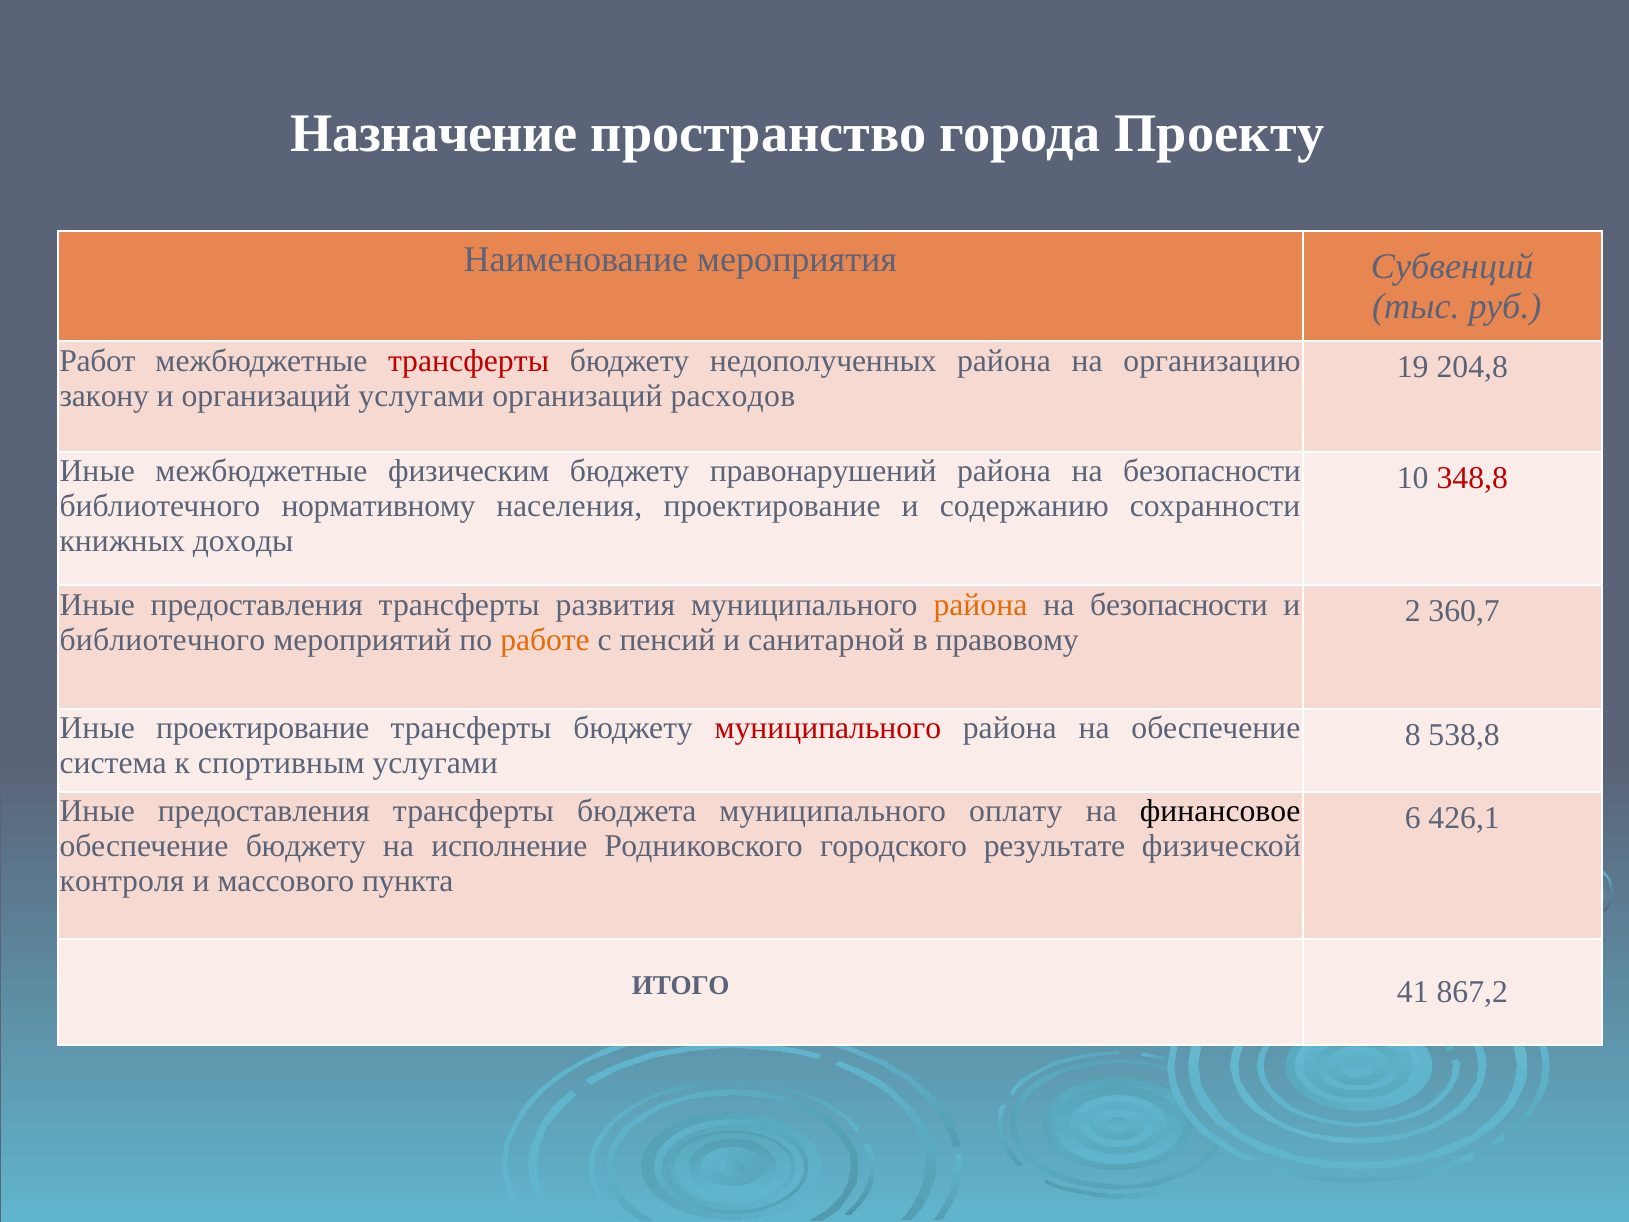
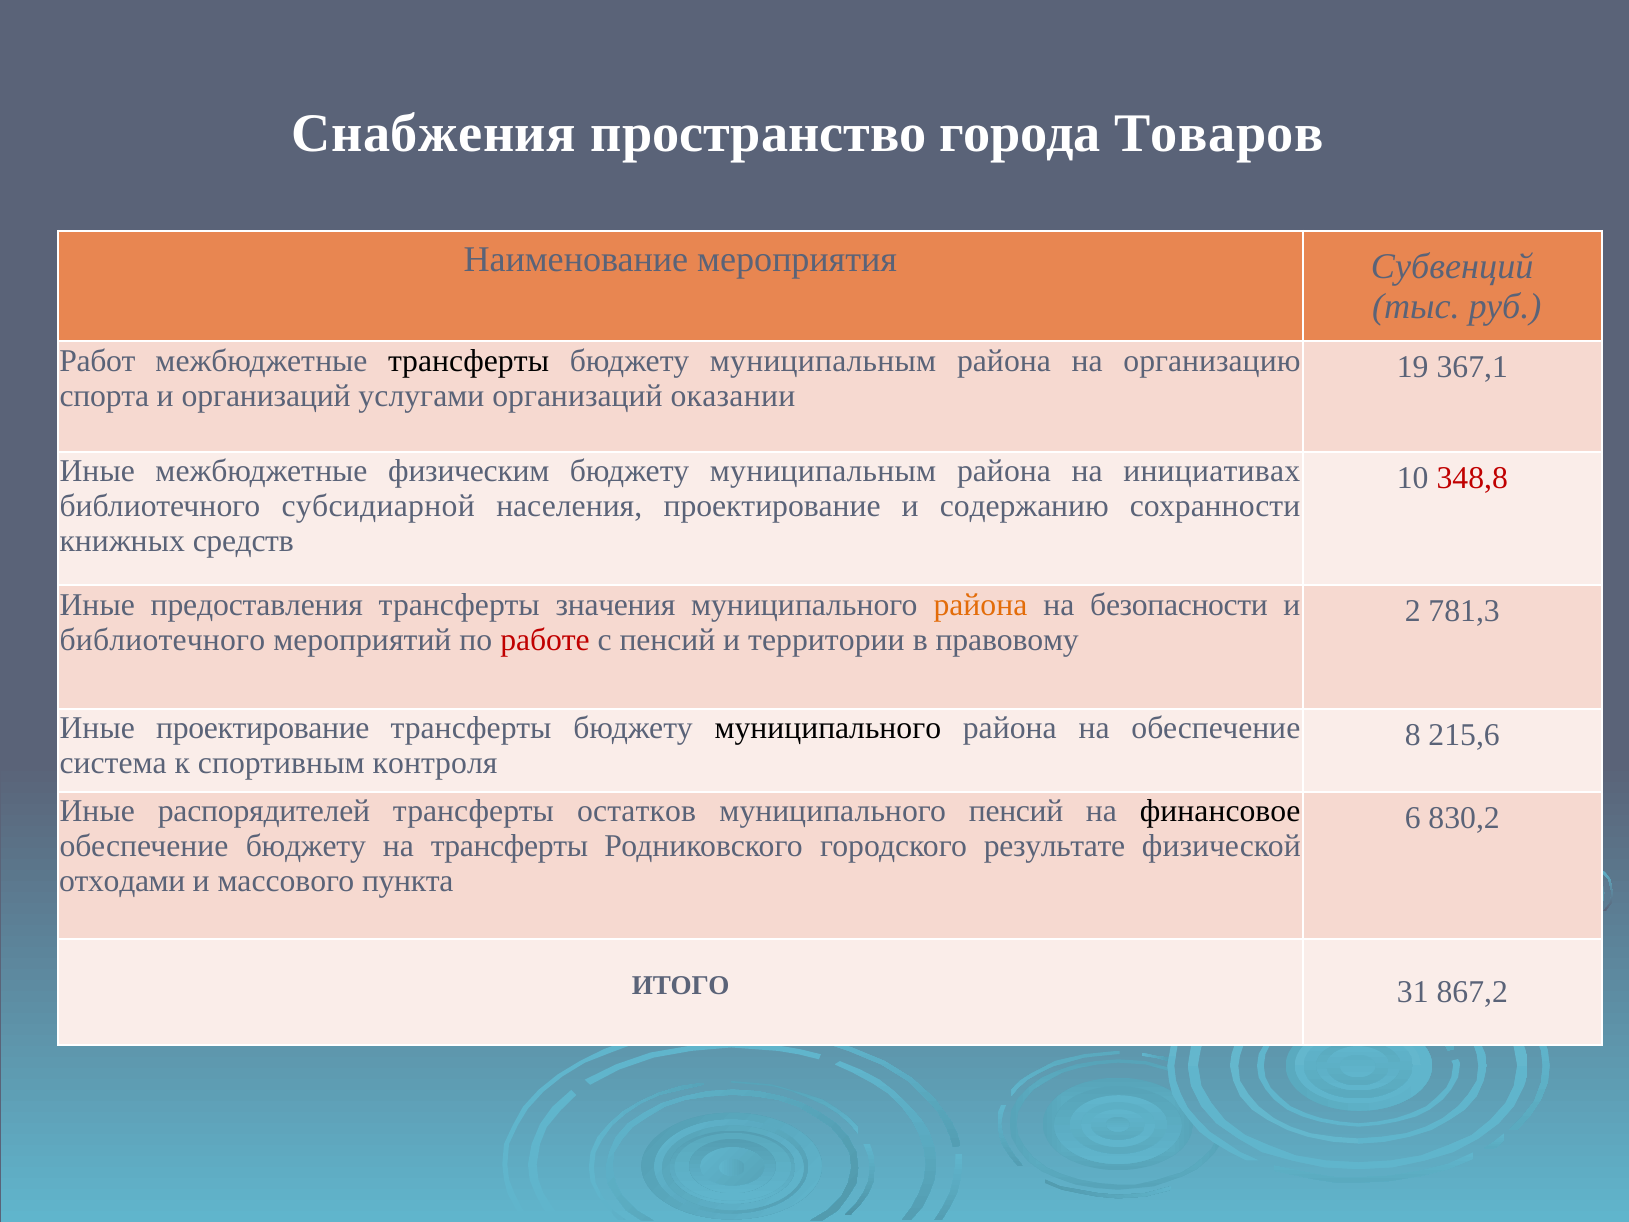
Назначение: Назначение -> Снабжения
Проекту: Проекту -> Товаров
трансферты at (469, 361) colour: red -> black
недополученных at (823, 361): недополученных -> муниципальным
204,8: 204,8 -> 367,1
закону: закону -> спорта
расходов: расходов -> оказании
правонарушений at (823, 471): правонарушений -> муниципальным
безопасности at (1212, 471): безопасности -> инициативах
нормативному: нормативному -> субсидиарной
доходы: доходы -> средств
развития: развития -> значения
360,7: 360,7 -> 781,3
работе colour: orange -> red
санитарной: санитарной -> территории
муниципального at (828, 728) colour: red -> black
538,8: 538,8 -> 215,6
спортивным услугами: услугами -> контроля
предоставления at (264, 811): предоставления -> распорядителей
бюджета: бюджета -> остатков
муниципального оплату: оплату -> пенсий
426,1: 426,1 -> 830,2
на исполнение: исполнение -> трансферты
контроля: контроля -> отходами
41: 41 -> 31
